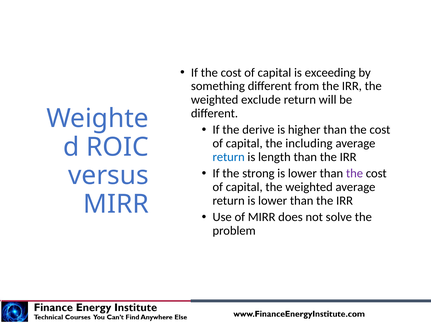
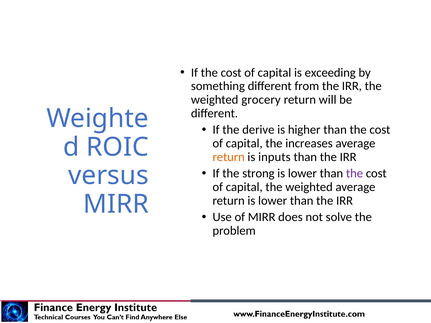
exclude: exclude -> grocery
including: including -> increases
return at (229, 157) colour: blue -> orange
length: length -> inputs
